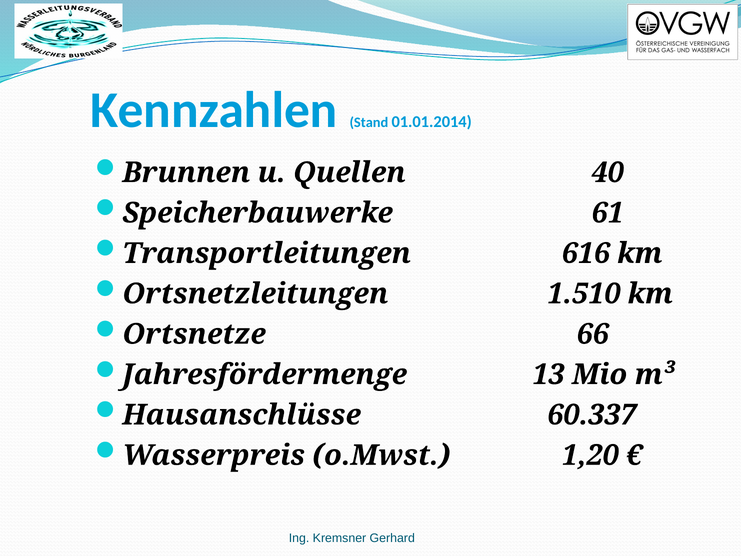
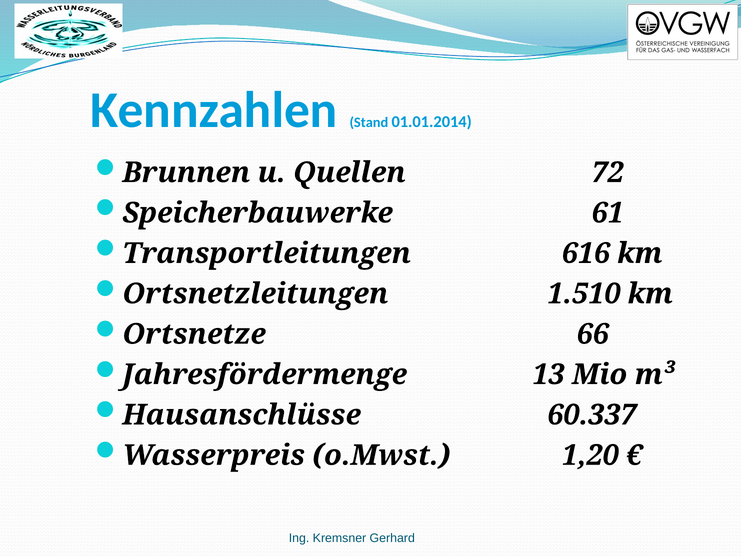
40: 40 -> 72
